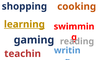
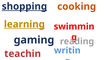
shopping underline: none -> present
